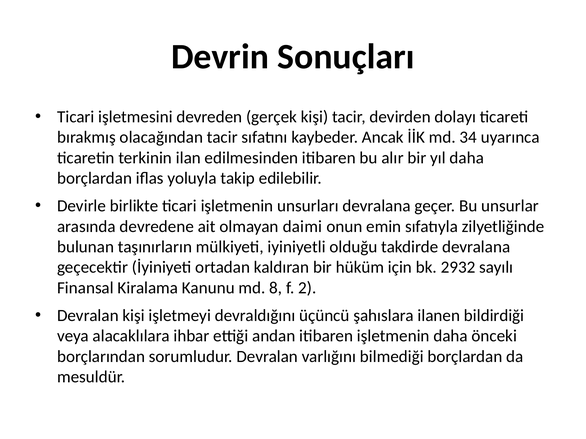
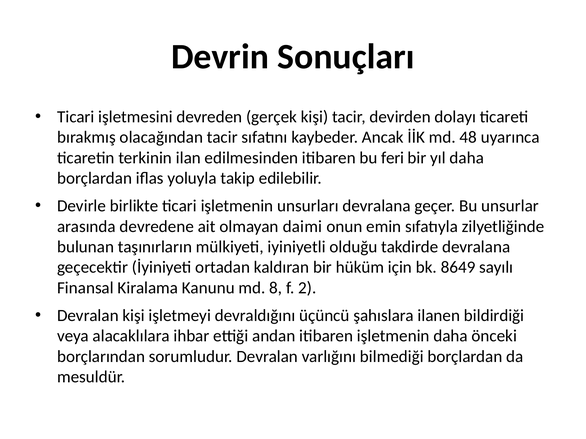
34: 34 -> 48
alır: alır -> feri
2932: 2932 -> 8649
